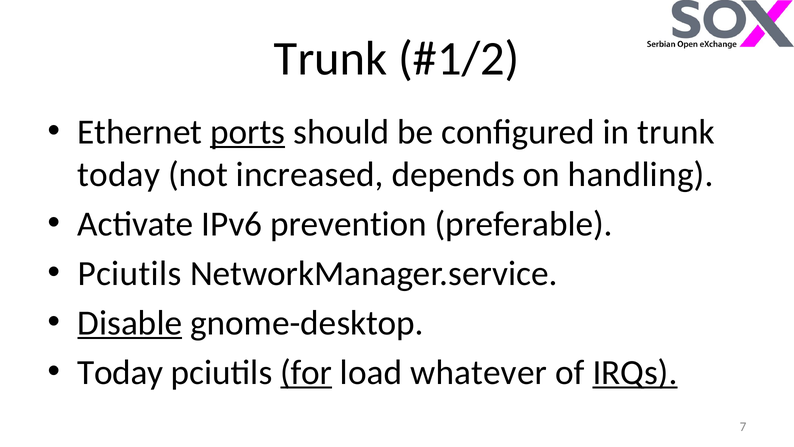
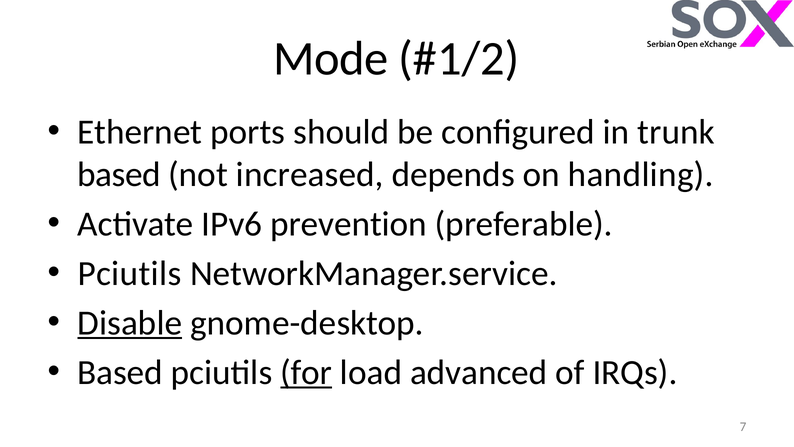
Trunk at (331, 58): Trunk -> Mode
ports underline: present -> none
today at (119, 174): today -> based
Today at (120, 372): Today -> Based
whatever: whatever -> advanced
IRQs underline: present -> none
